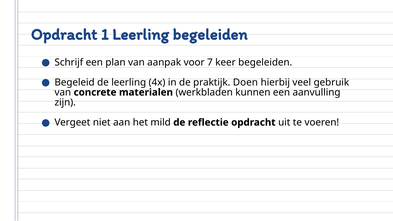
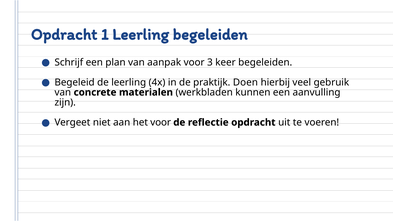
7: 7 -> 3
het mild: mild -> voor
